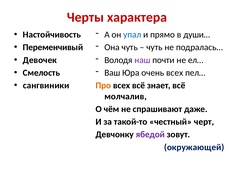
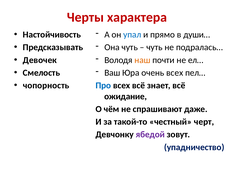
Переменчивый: Переменчивый -> Предсказывать
наш colour: purple -> orange
сангвиники: сангвиники -> чопорность
Про colour: orange -> blue
молчалив: молчалив -> ожидание
окружающей: окружающей -> упадничество
